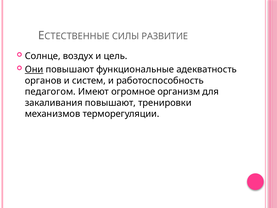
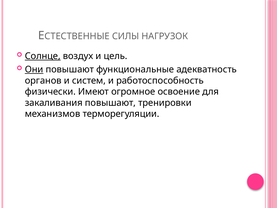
РАЗВИТИЕ: РАЗВИТИЕ -> НАГРУЗОК
Солнце underline: none -> present
педагогом: педагогом -> физически
организм: организм -> освоение
